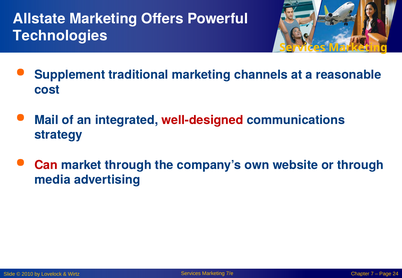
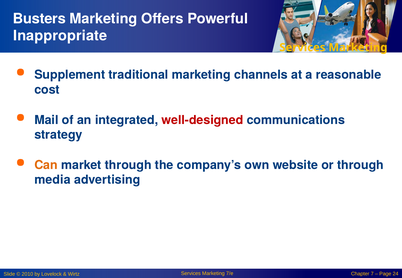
Allstate: Allstate -> Busters
Technologies: Technologies -> Inappropriate
Can colour: red -> orange
